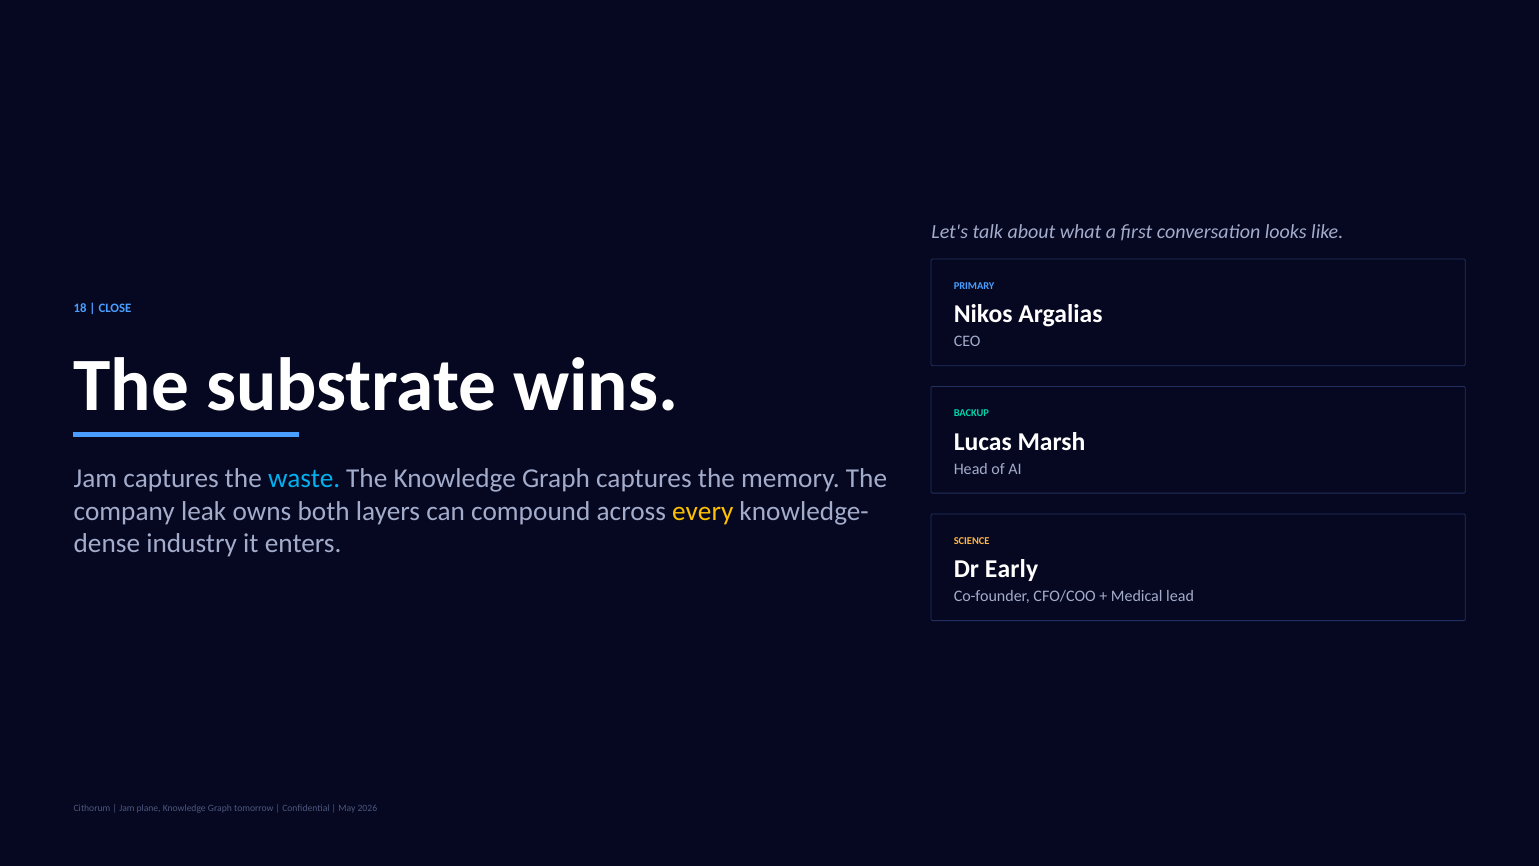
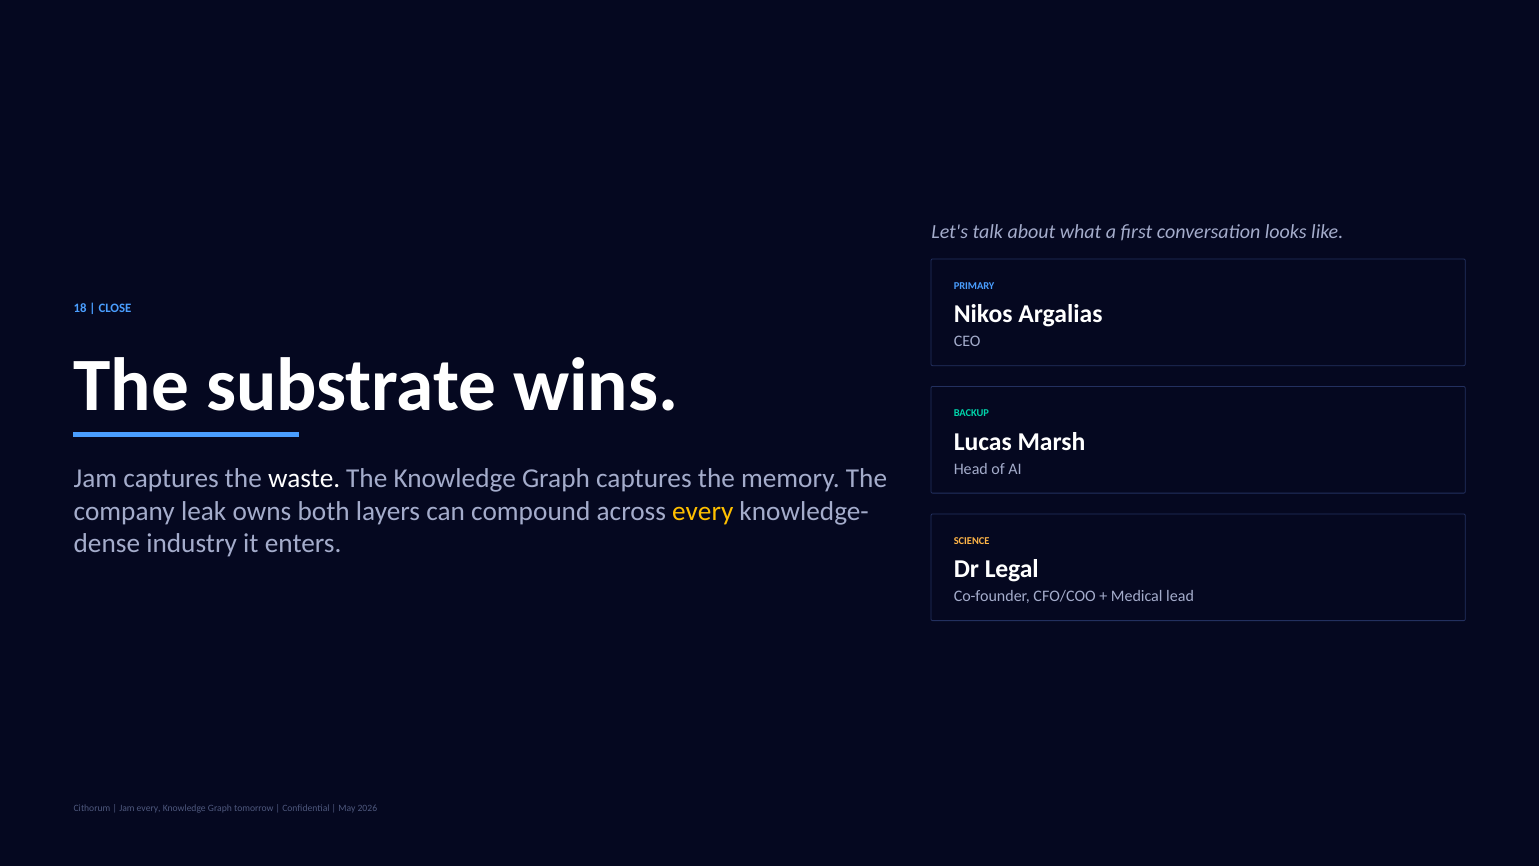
waste colour: light blue -> white
Early: Early -> Legal
Jam plane: plane -> every
